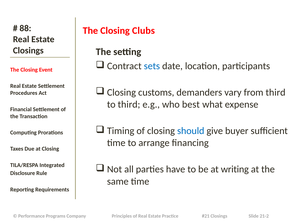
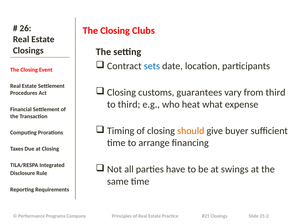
88: 88 -> 26
demanders: demanders -> guarantees
best: best -> heat
should colour: blue -> orange
writing: writing -> swings
